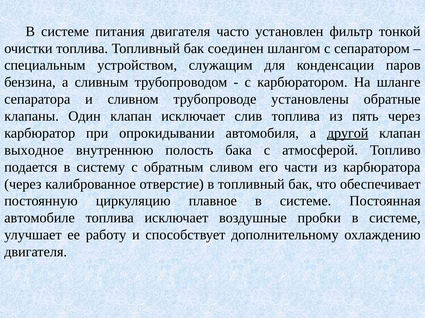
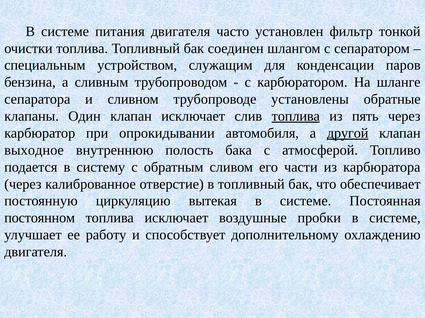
топлива at (296, 116) underline: none -> present
плавное: плавное -> вытекая
автомобиле: автомобиле -> постоянном
